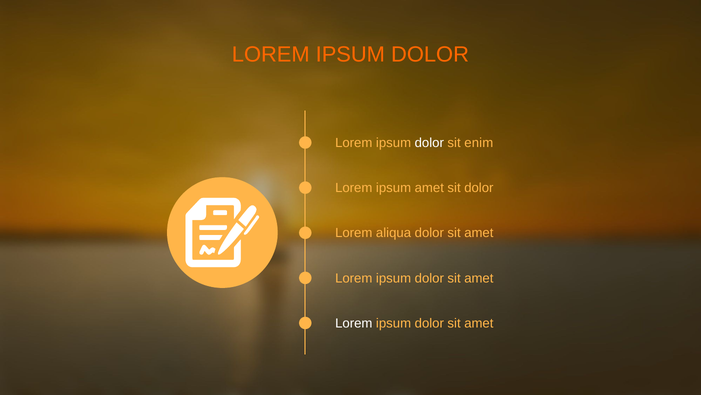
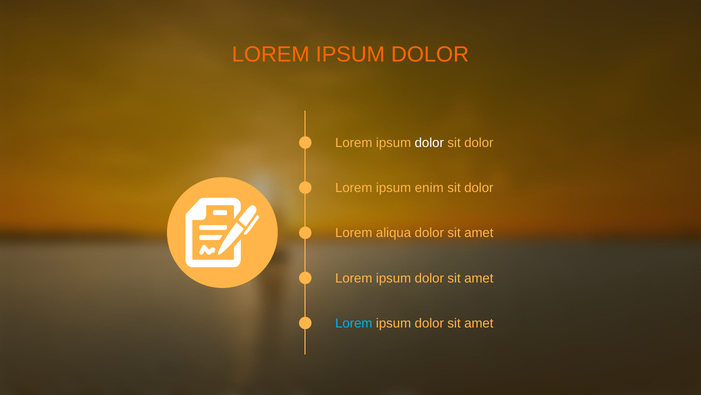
enim at (479, 143): enim -> dolor
ipsum amet: amet -> enim
Lorem at (354, 323) colour: white -> light blue
